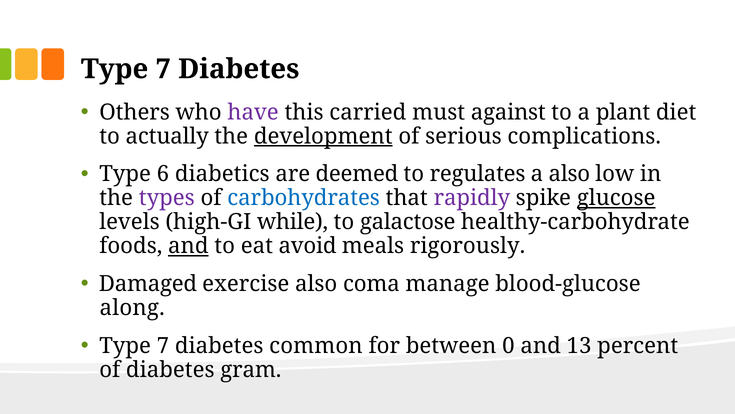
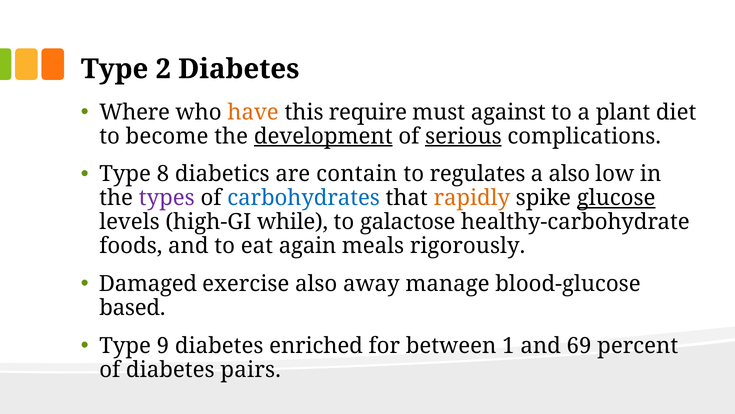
7 at (163, 69): 7 -> 2
Others: Others -> Where
have colour: purple -> orange
carried: carried -> require
actually: actually -> become
serious underline: none -> present
6: 6 -> 8
deemed: deemed -> contain
rapidly colour: purple -> orange
and at (188, 246) underline: present -> none
avoid: avoid -> again
coma: coma -> away
along: along -> based
7 at (163, 345): 7 -> 9
common: common -> enriched
0: 0 -> 1
13: 13 -> 69
gram: gram -> pairs
